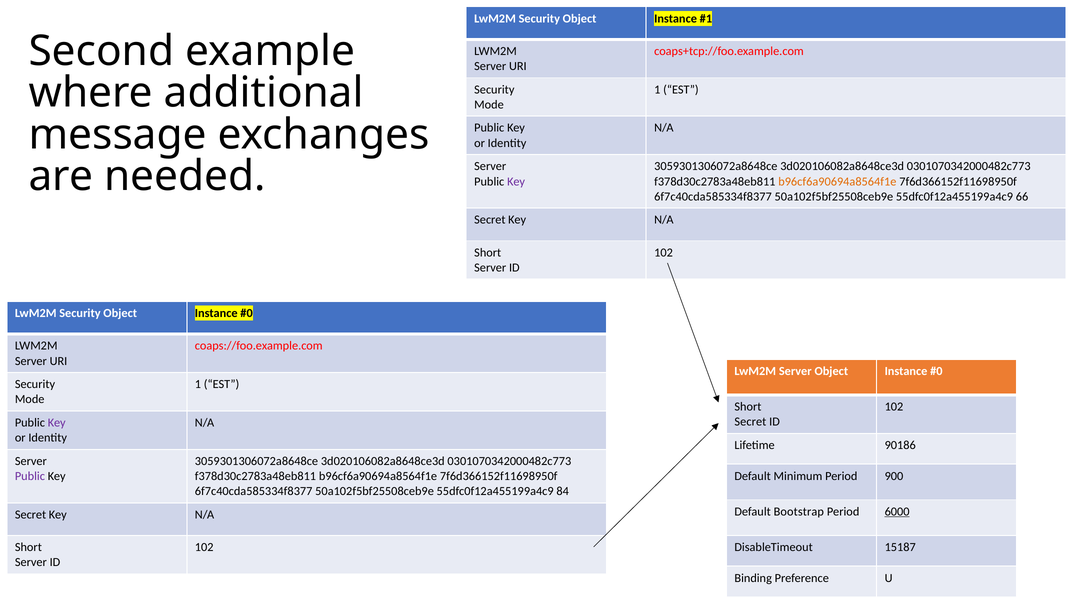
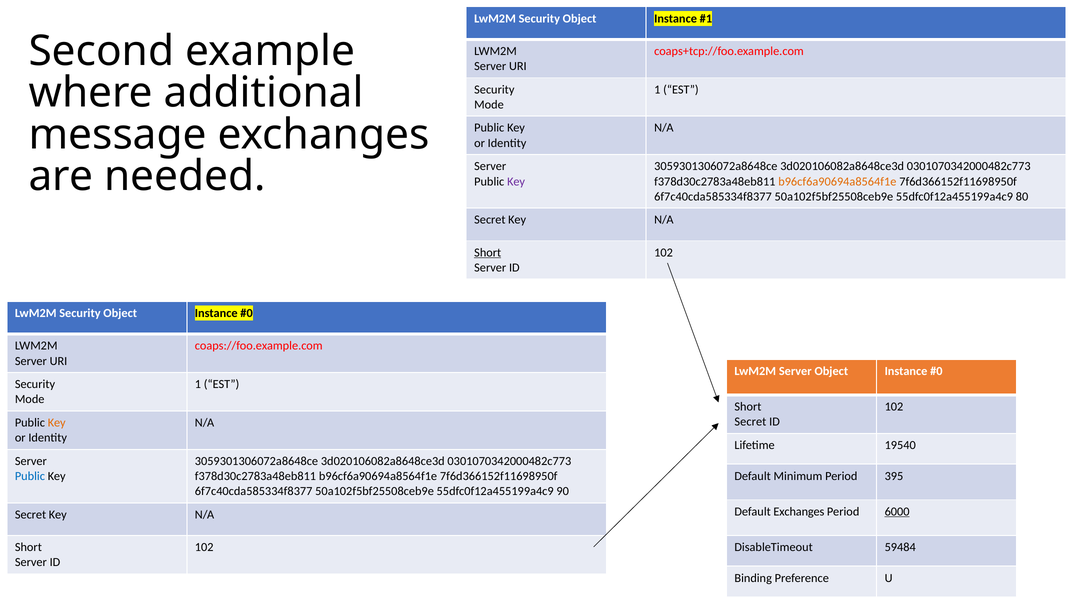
66: 66 -> 80
Short at (488, 252) underline: none -> present
Key at (57, 423) colour: purple -> orange
90186: 90186 -> 19540
900: 900 -> 395
Public at (30, 476) colour: purple -> blue
84: 84 -> 90
Default Bootstrap: Bootstrap -> Exchanges
15187: 15187 -> 59484
